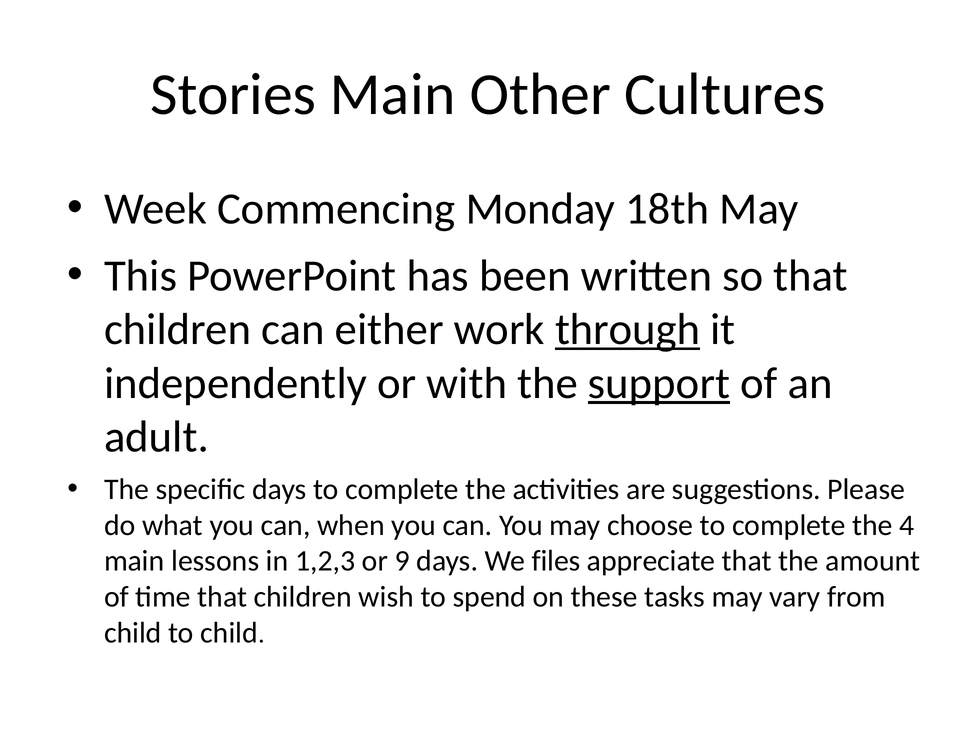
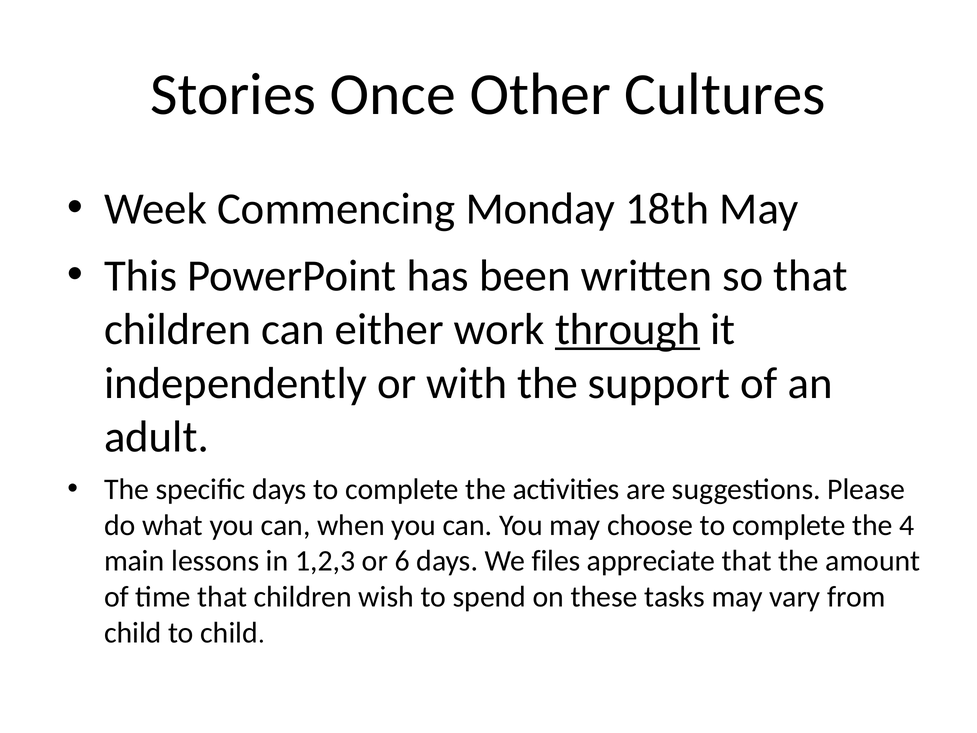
Stories Main: Main -> Once
support underline: present -> none
9: 9 -> 6
